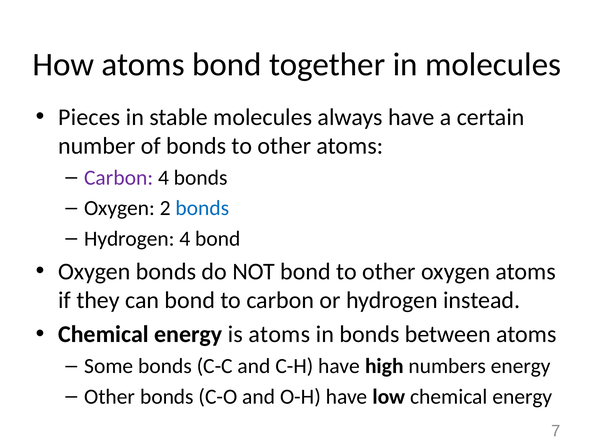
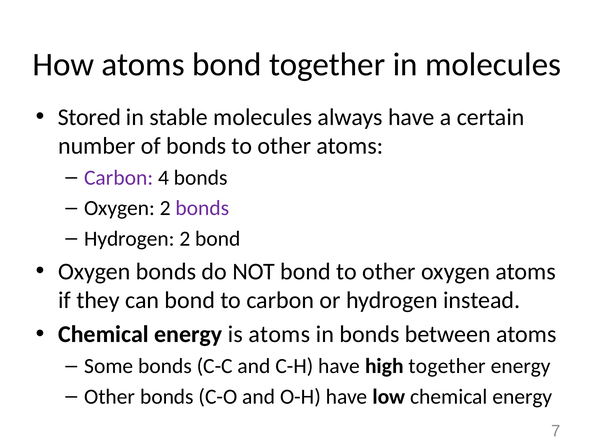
Pieces: Pieces -> Stored
bonds at (202, 208) colour: blue -> purple
Hydrogen 4: 4 -> 2
high numbers: numbers -> together
